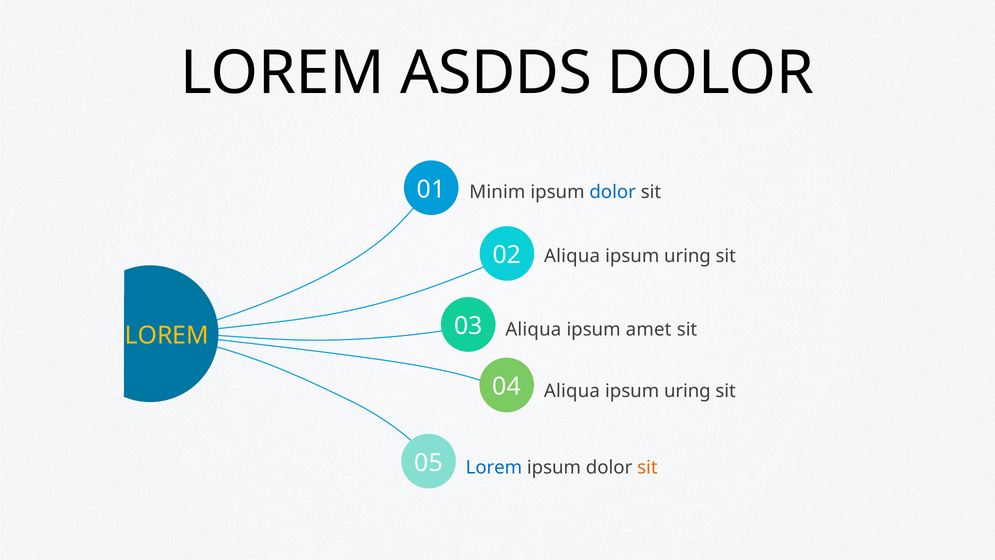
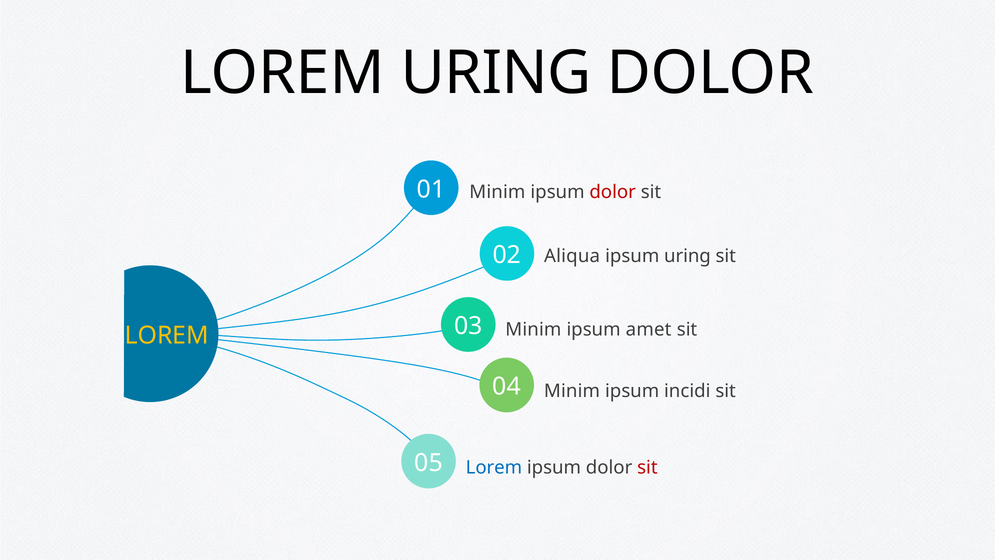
LOREM ASDDS: ASDDS -> URING
dolor at (613, 192) colour: blue -> red
Aliqua at (533, 329): Aliqua -> Minim
Aliqua at (572, 391): Aliqua -> Minim
uring at (687, 391): uring -> incidi
sit at (647, 467) colour: orange -> red
